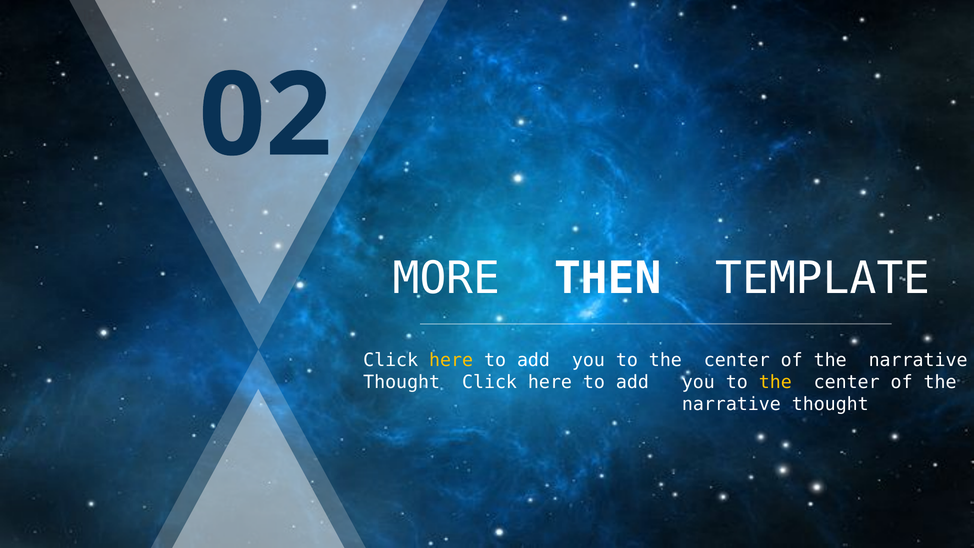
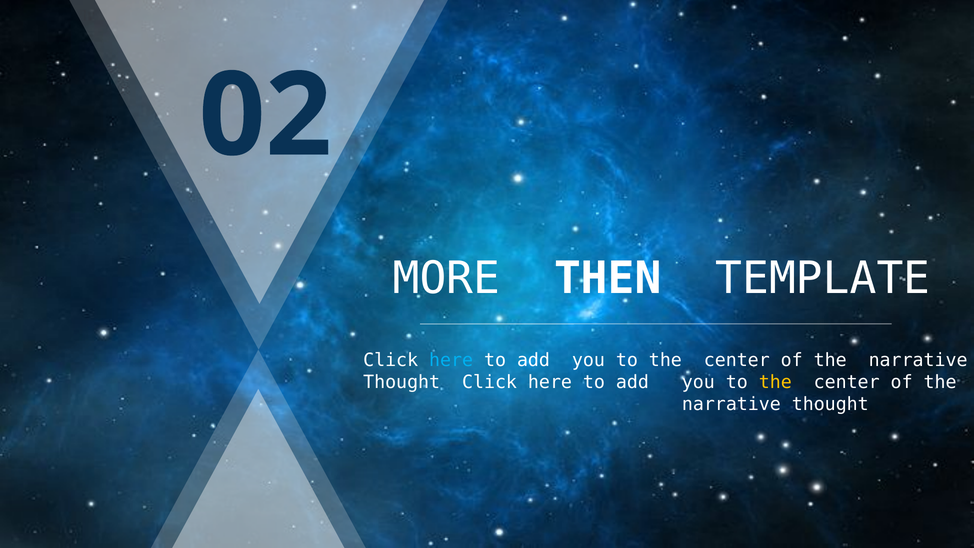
here at (451, 360) colour: yellow -> light blue
